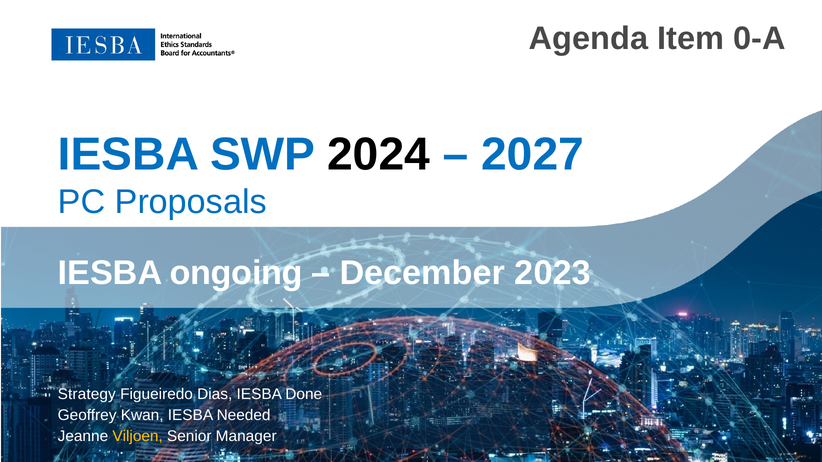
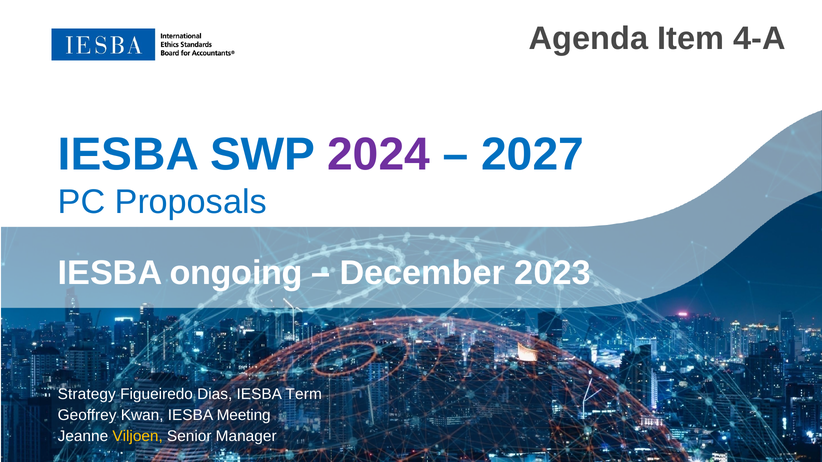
0-A: 0-A -> 4-A
2024 colour: black -> purple
Done: Done -> Term
Needed: Needed -> Meeting
